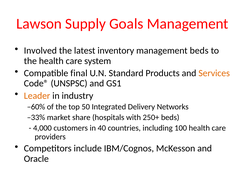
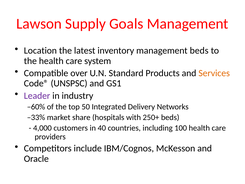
Involved: Involved -> Location
final: final -> over
Leader colour: orange -> purple
